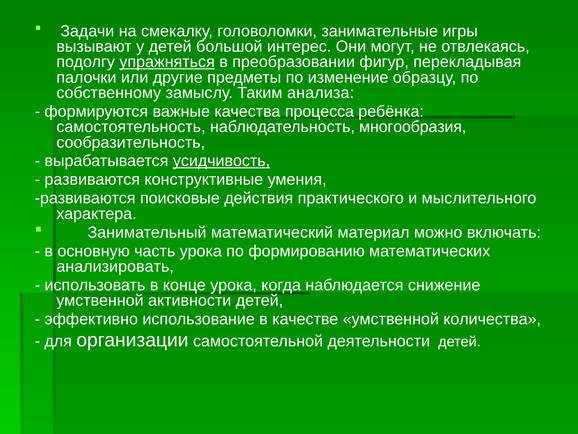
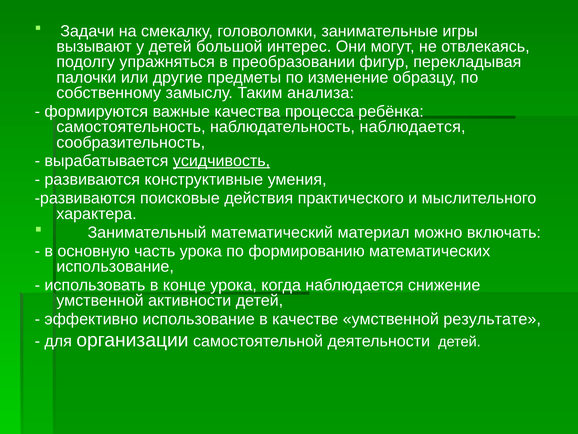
упражняться underline: present -> none
наблюдательность многообразия: многообразия -> наблюдается
анализировать at (115, 266): анализировать -> использование
количества: количества -> результате
